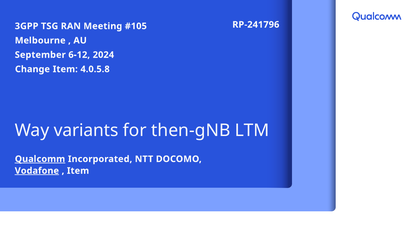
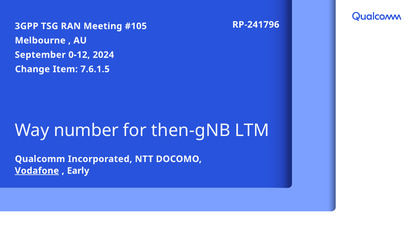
6-12: 6-12 -> 0-12
4.0.5.8: 4.0.5.8 -> 7.6.1.5
variants: variants -> number
Qualcomm underline: present -> none
Item at (78, 171): Item -> Early
